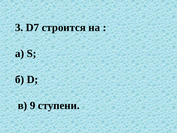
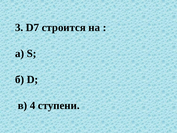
9: 9 -> 4
